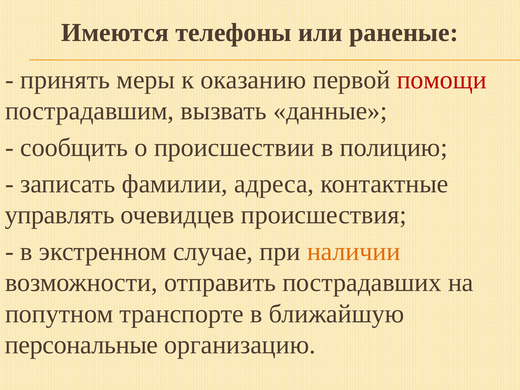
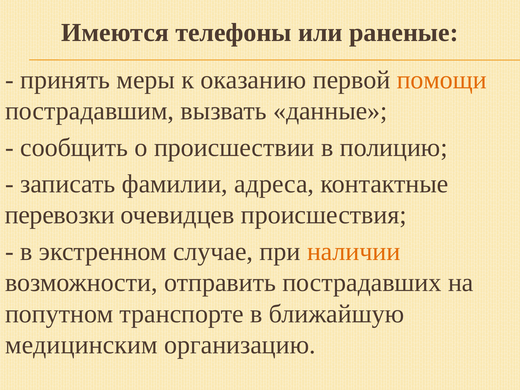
помощи colour: red -> orange
управлять: управлять -> перевозки
персональные: персональные -> медицинским
